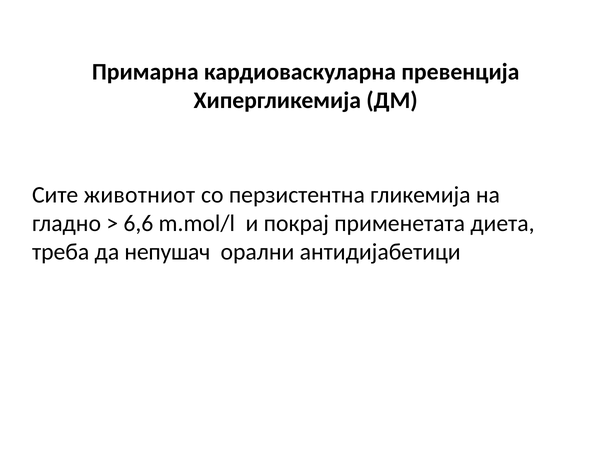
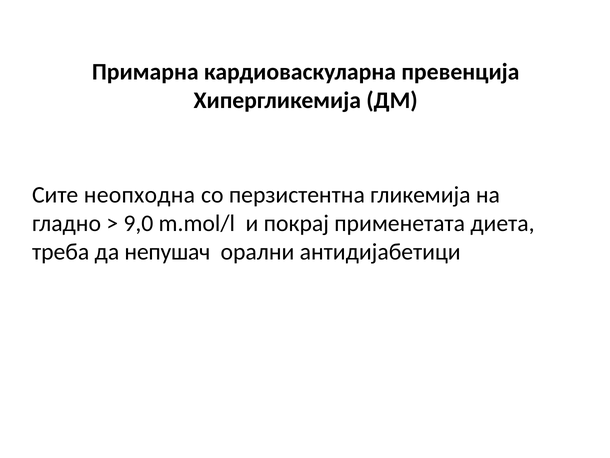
животниот: животниот -> неопходна
6,6: 6,6 -> 9,0
